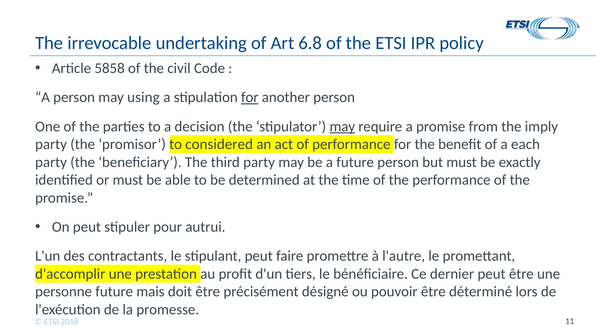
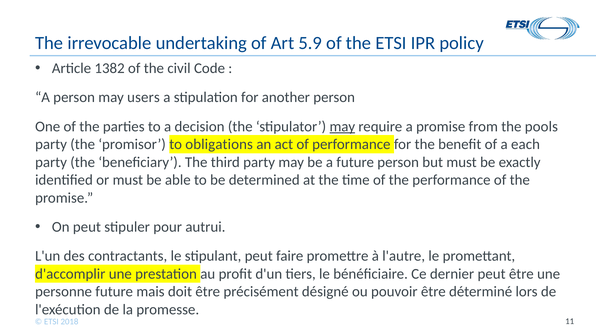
6.8: 6.8 -> 5.9
5858: 5858 -> 1382
using: using -> users
for at (250, 97) underline: present -> none
imply: imply -> pools
considered: considered -> obligations
